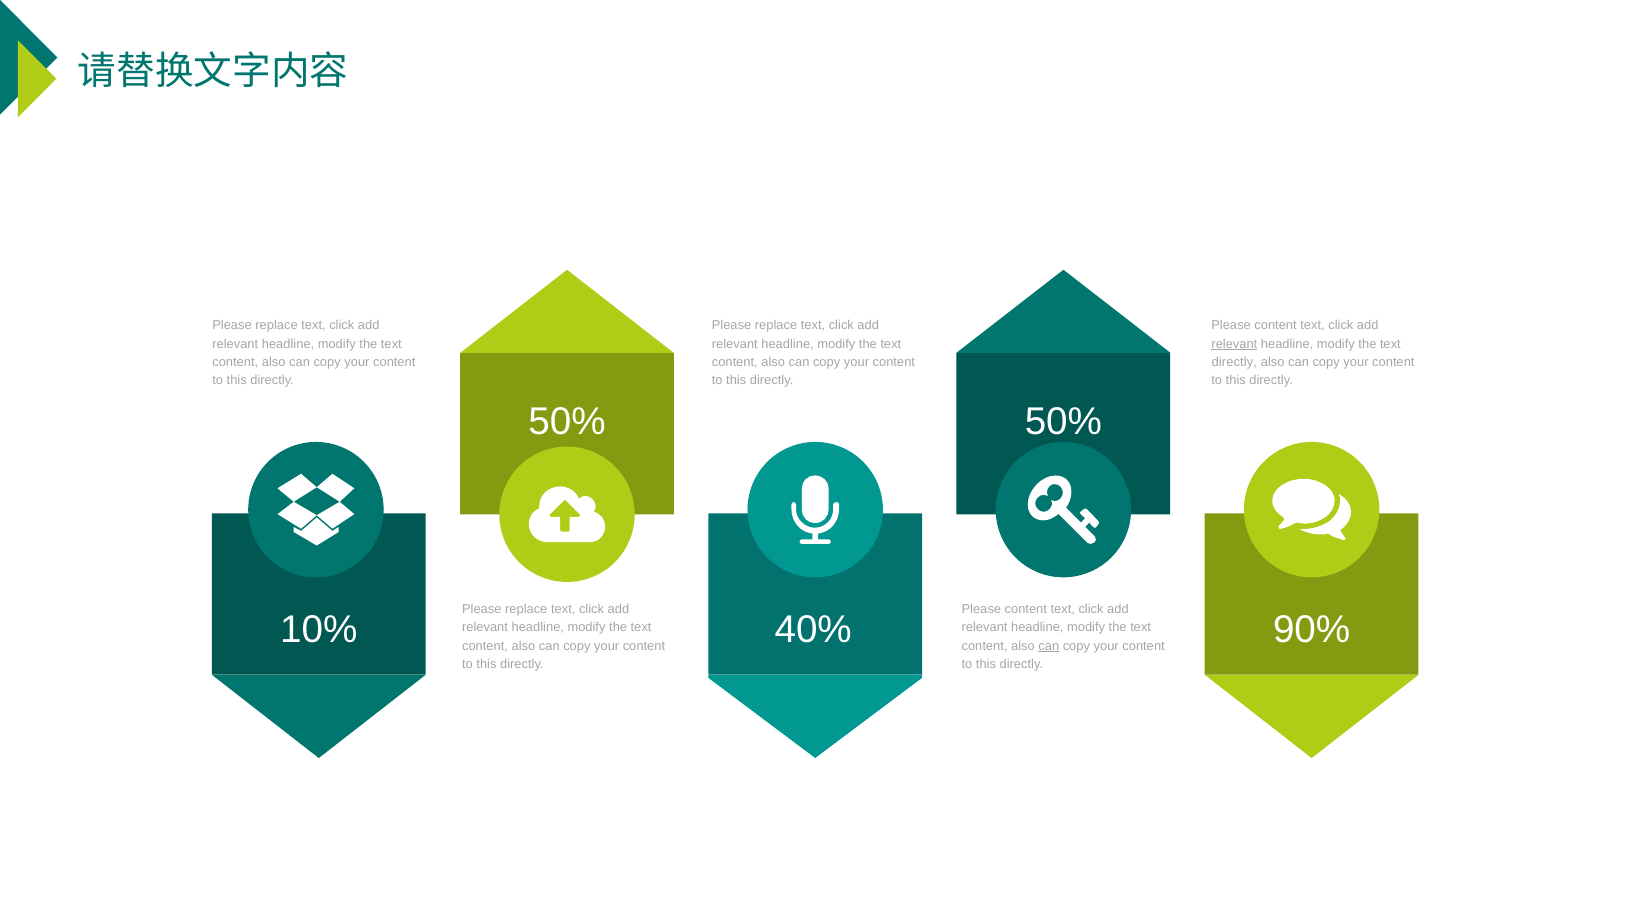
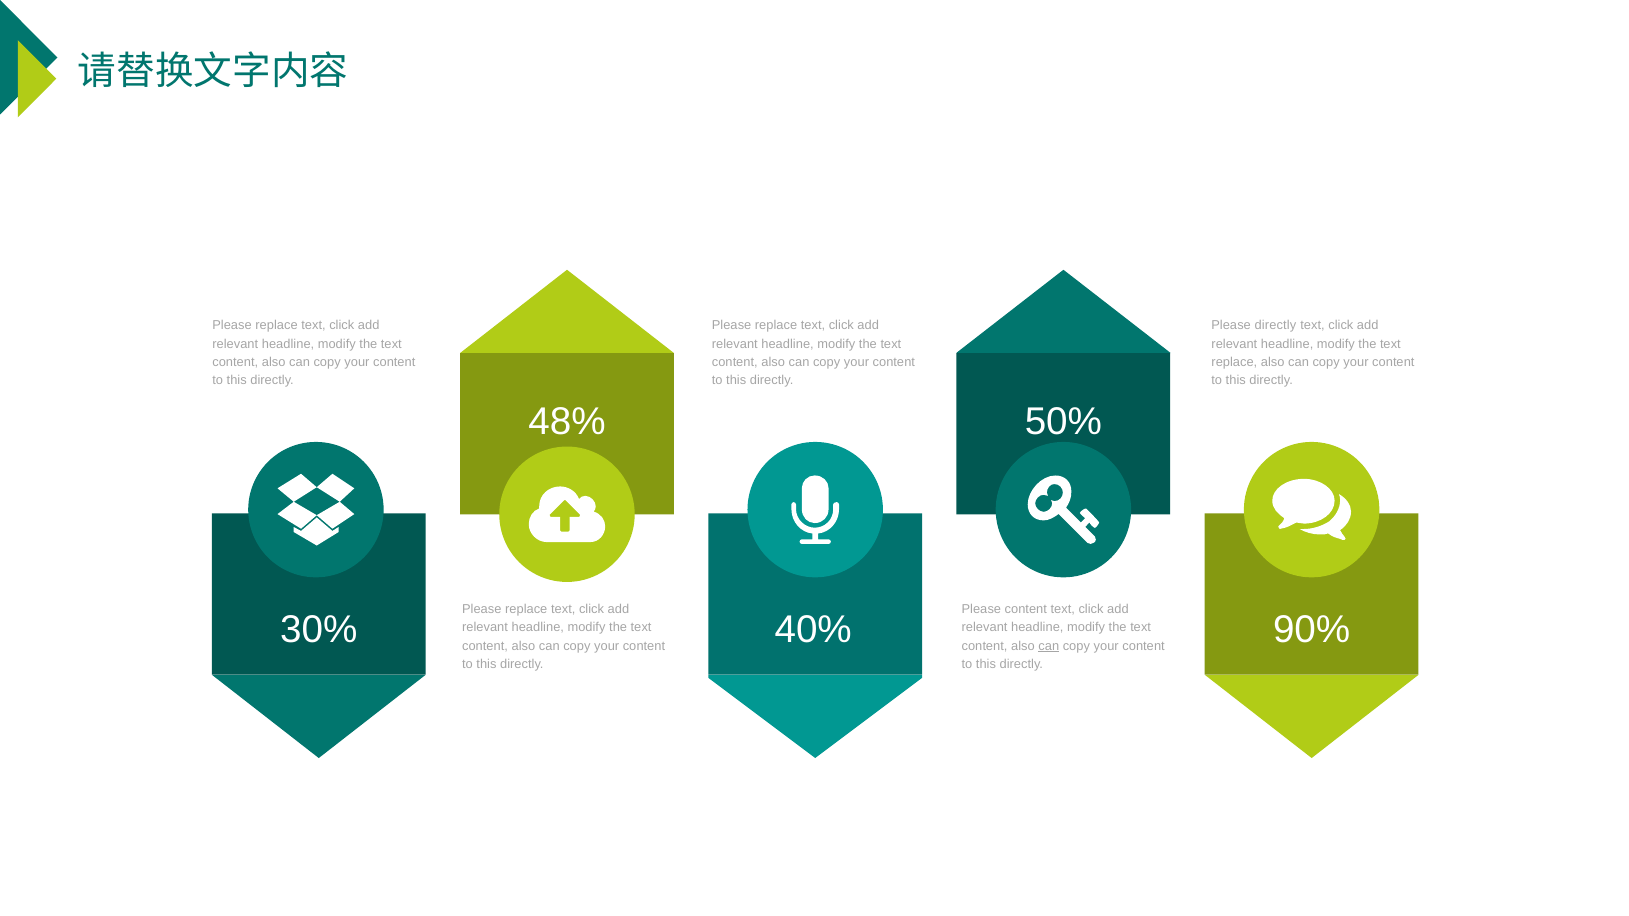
content at (1276, 325): content -> directly
relevant at (1234, 344) underline: present -> none
directly at (1234, 362): directly -> replace
50% at (567, 422): 50% -> 48%
10%: 10% -> 30%
